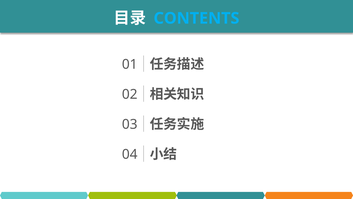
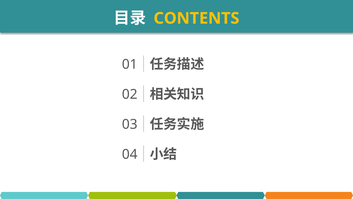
CONTENTS colour: light blue -> yellow
